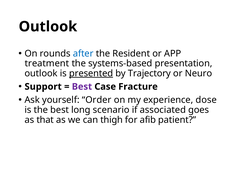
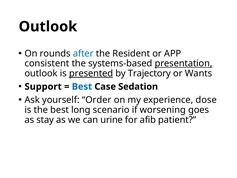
treatment: treatment -> consistent
presentation underline: none -> present
Neuro: Neuro -> Wants
Best at (82, 87) colour: purple -> blue
Fracture: Fracture -> Sedation
associated: associated -> worsening
that: that -> stay
thigh: thigh -> urine
